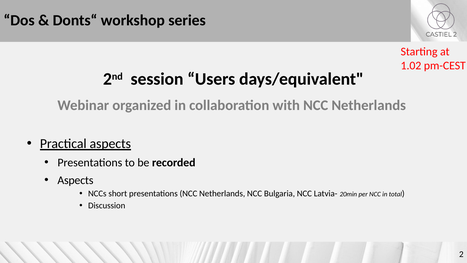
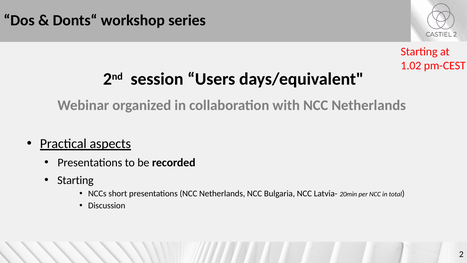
Aspects at (75, 180): Aspects -> Starting
